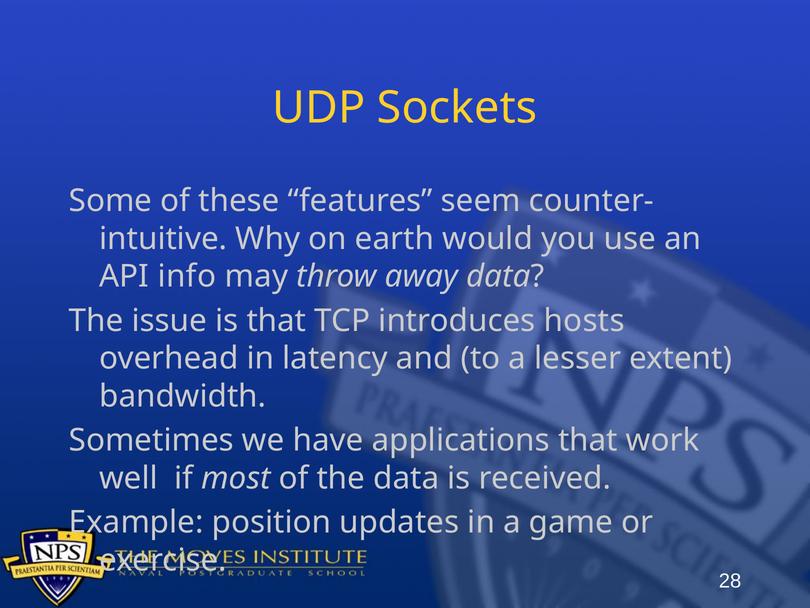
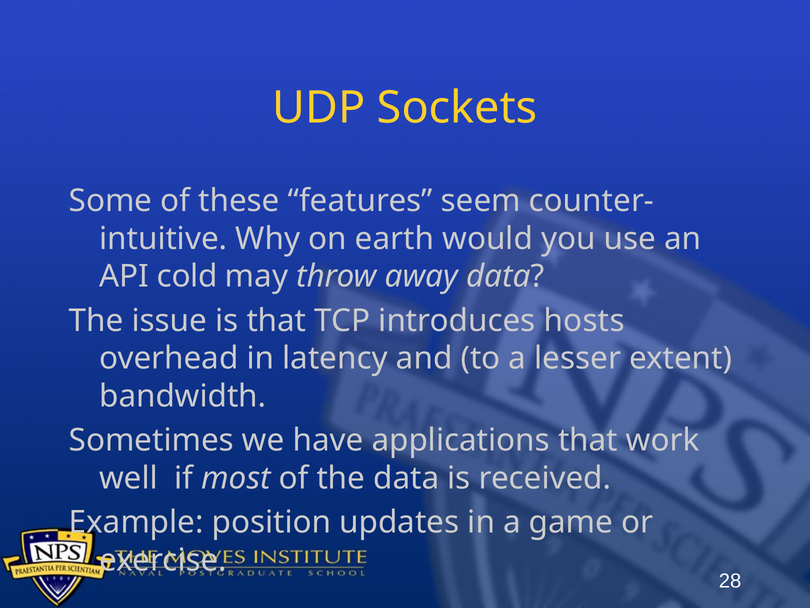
info: info -> cold
